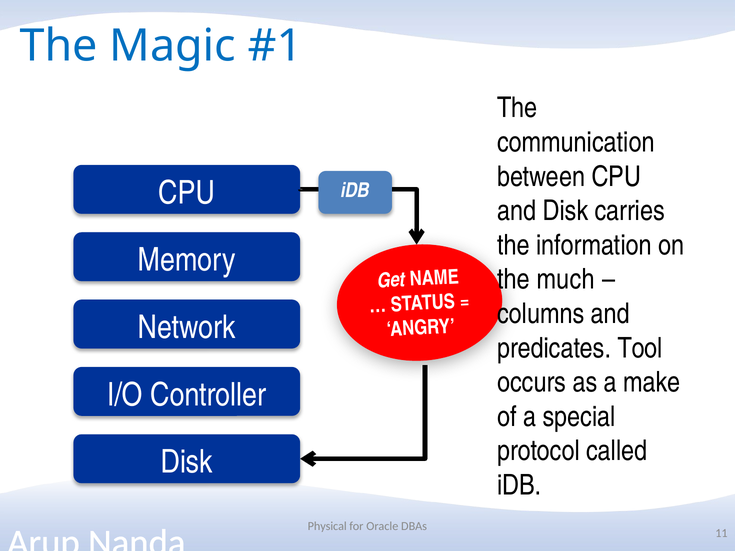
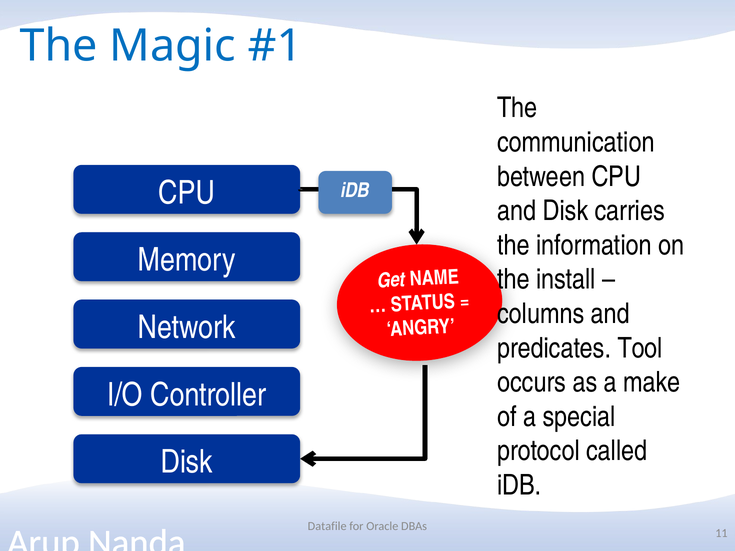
much: much -> install
Physical: Physical -> Datafile
